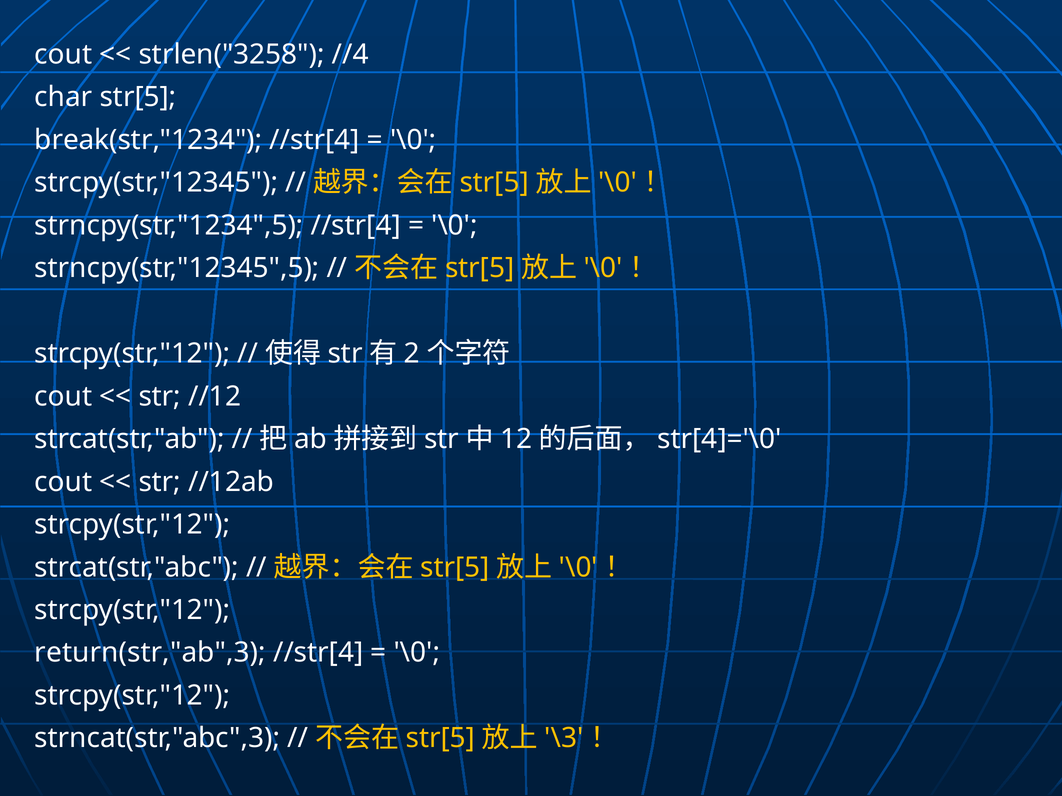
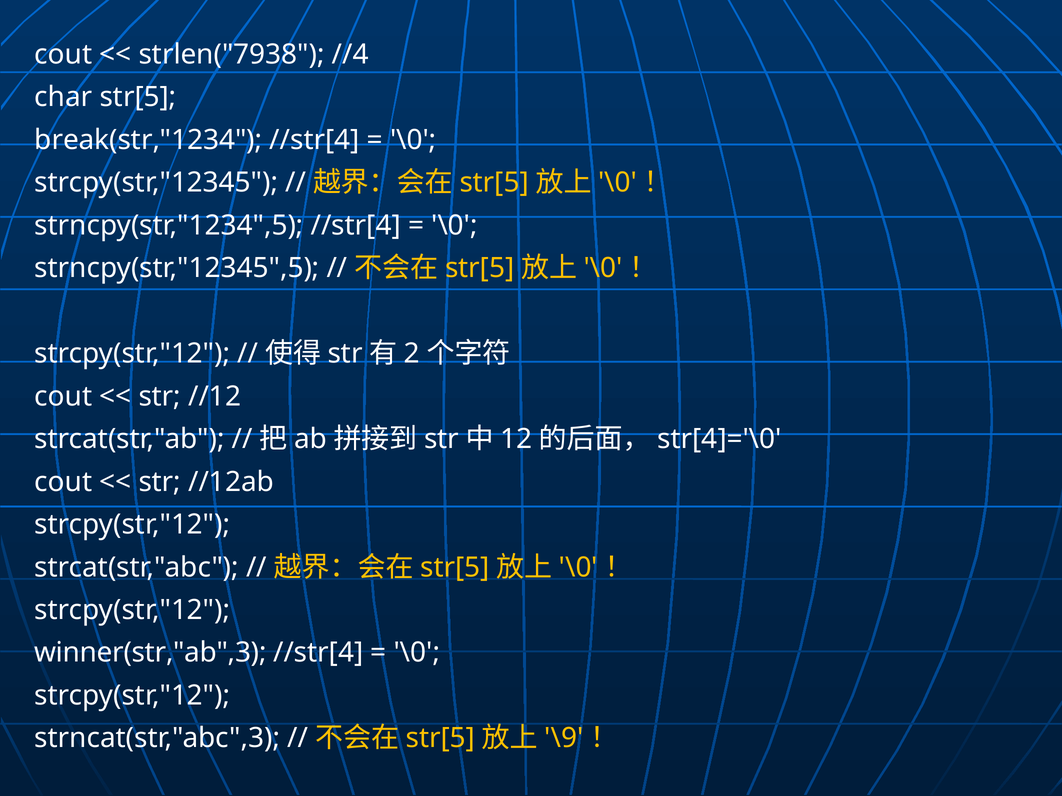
strlen("3258: strlen("3258 -> strlen("7938
return(str,"ab",3: return(str,"ab",3 -> winner(str,"ab",3
\3: \3 -> \9
